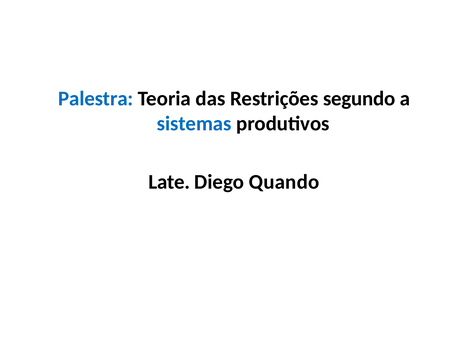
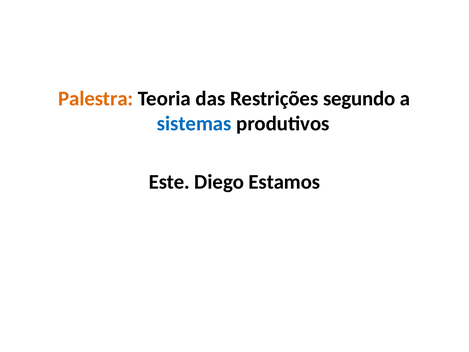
Palestra colour: blue -> orange
Late: Late -> Este
Quando: Quando -> Estamos
